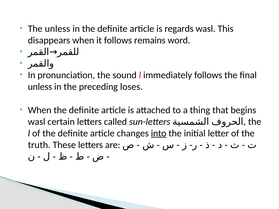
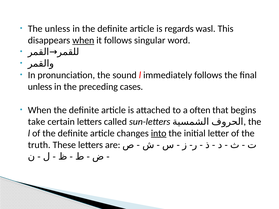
when at (83, 40) underline: none -> present
remains: remains -> singular
loses: loses -> cases
thing: thing -> often
wasl at (37, 122): wasl -> take
